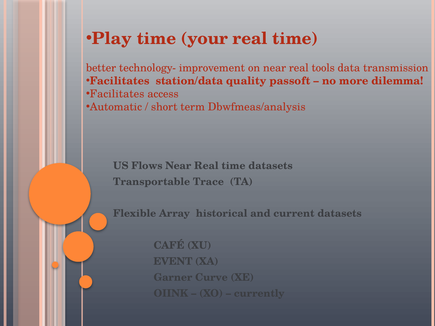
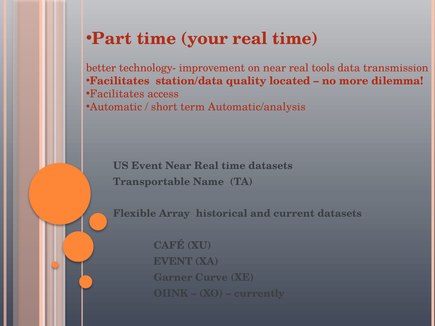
Play: Play -> Part
passoft: passoft -> located
Dbwfmeas/analysis: Dbwfmeas/analysis -> Automatic/analysis
US Flows: Flows -> Event
Trace: Trace -> Name
